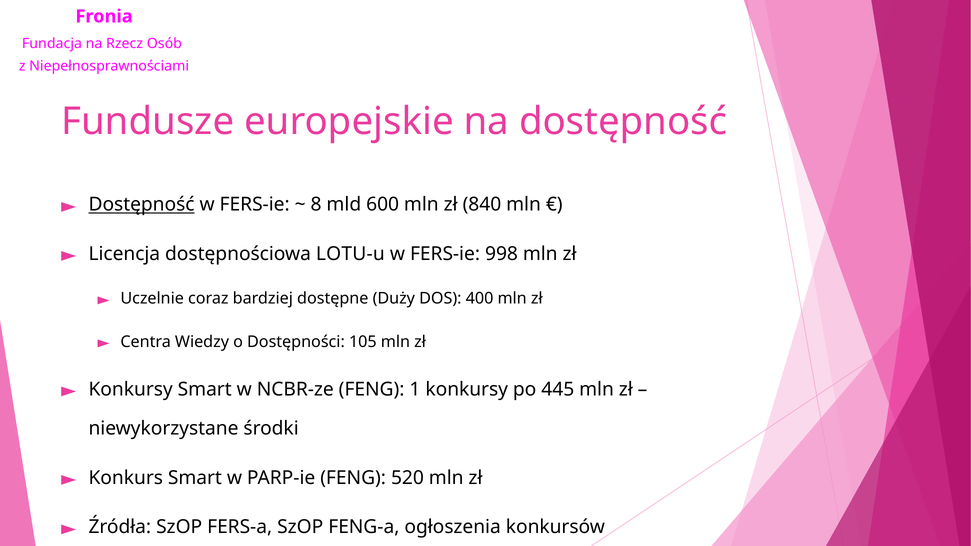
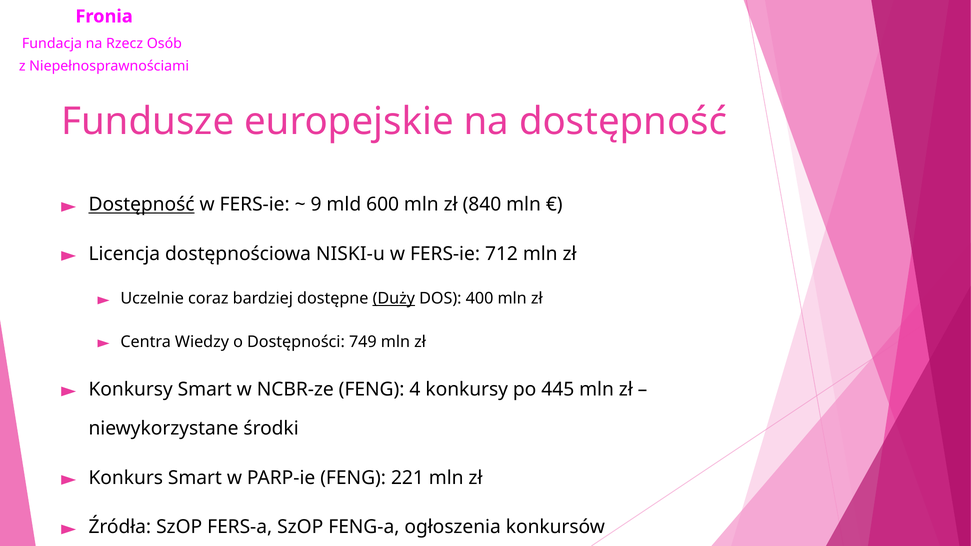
8: 8 -> 9
LOTU-u: LOTU-u -> NISKI-u
998: 998 -> 712
Duży underline: none -> present
105: 105 -> 749
1: 1 -> 4
520: 520 -> 221
